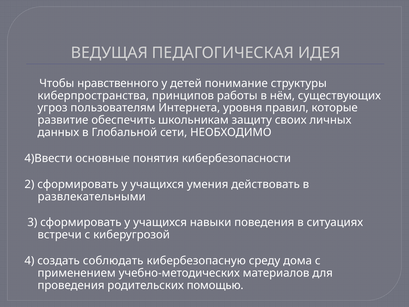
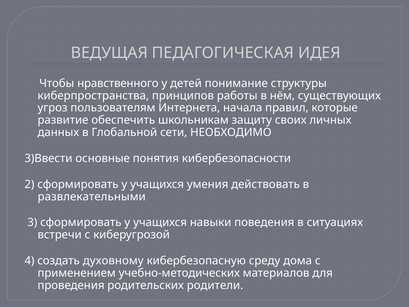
уровня: уровня -> начала
4)Ввести: 4)Ввести -> 3)Ввести
соблюдать: соблюдать -> духовному
помощью: помощью -> родители
